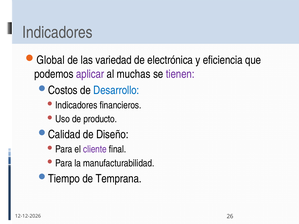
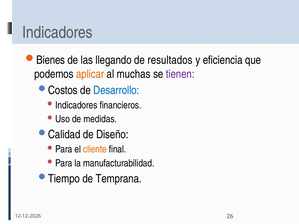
Global: Global -> Bienes
variedad: variedad -> llegando
electrónica: electrónica -> resultados
aplicar colour: purple -> orange
producto: producto -> medidas
cliente colour: purple -> orange
